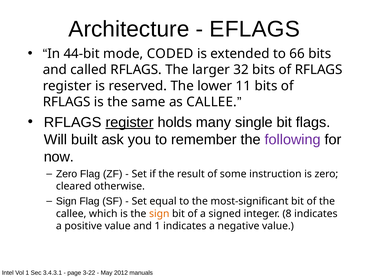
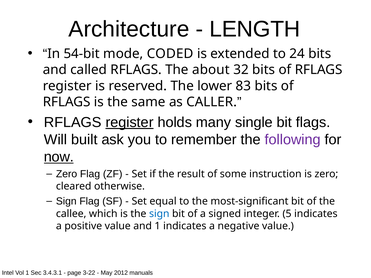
EFLAGS: EFLAGS -> LENGTH
44-bit: 44-bit -> 54-bit
66: 66 -> 24
larger: larger -> about
11: 11 -> 83
as CALLEE: CALLEE -> CALLER
now underline: none -> present
sign at (159, 214) colour: orange -> blue
8: 8 -> 5
